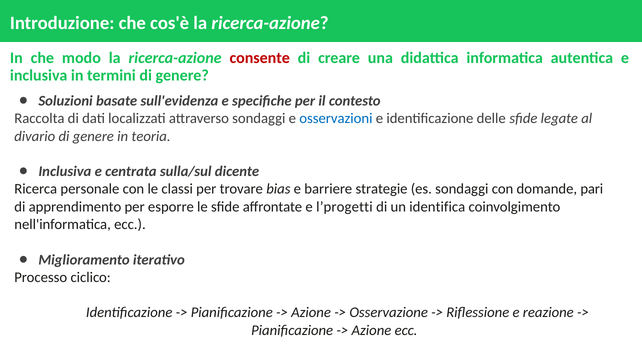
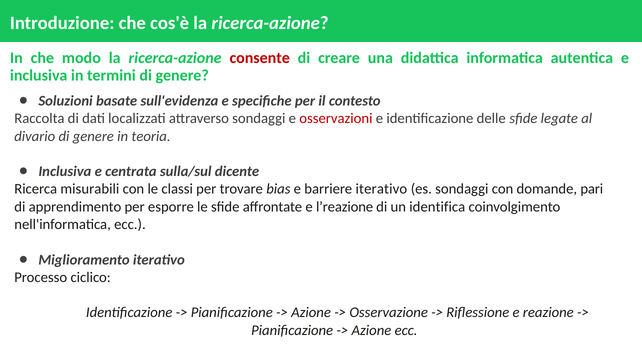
osservazioni colour: blue -> red
personale: personale -> misurabili
barriere strategie: strategie -> iterativo
l’progetti: l’progetti -> l’reazione
